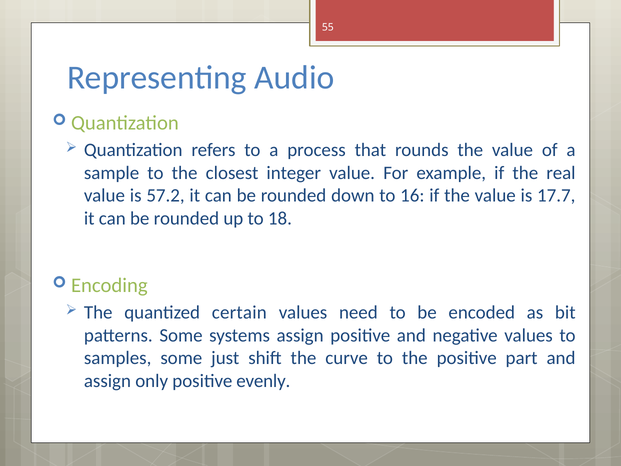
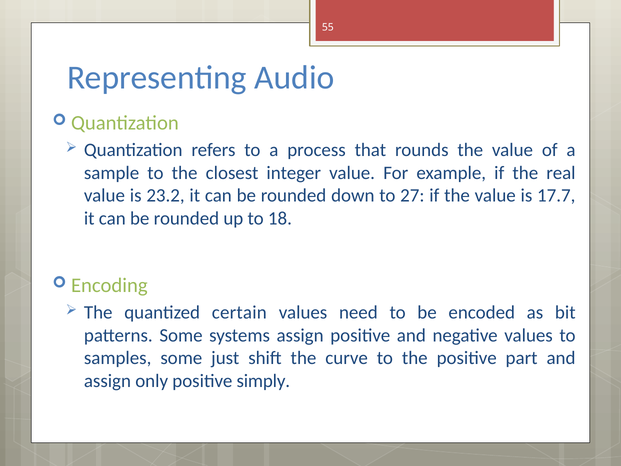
57.2: 57.2 -> 23.2
16: 16 -> 27
evenly: evenly -> simply
